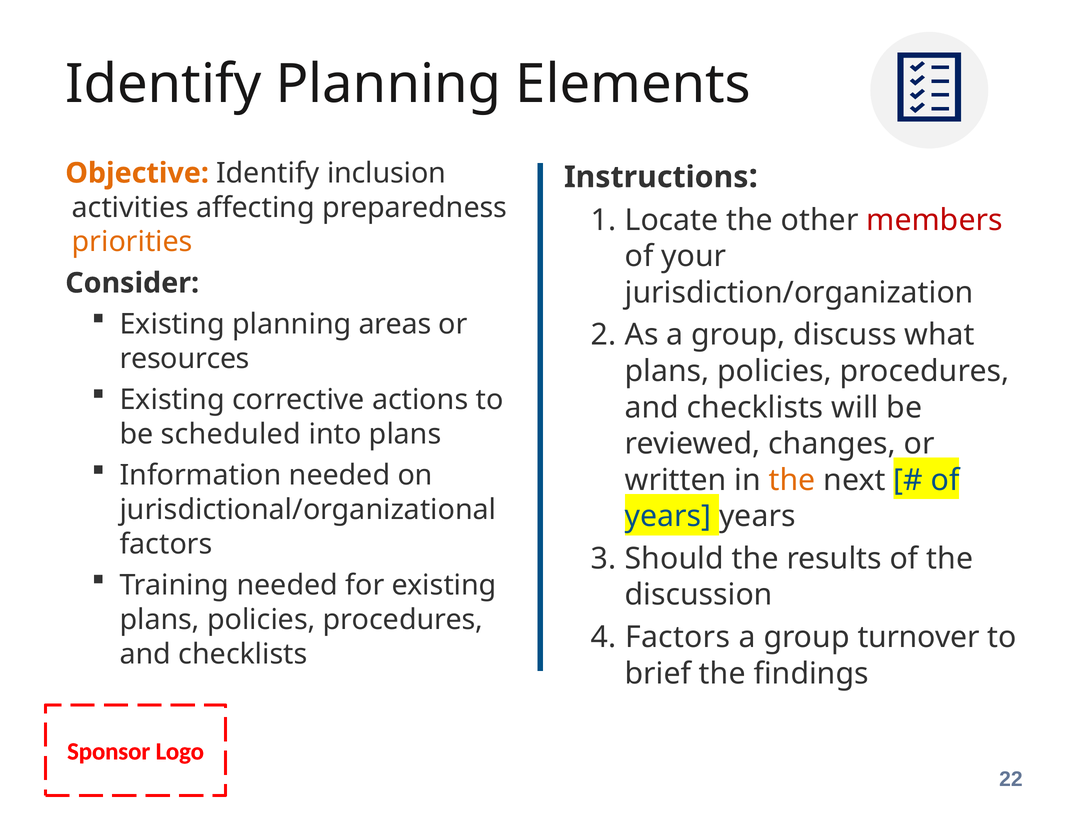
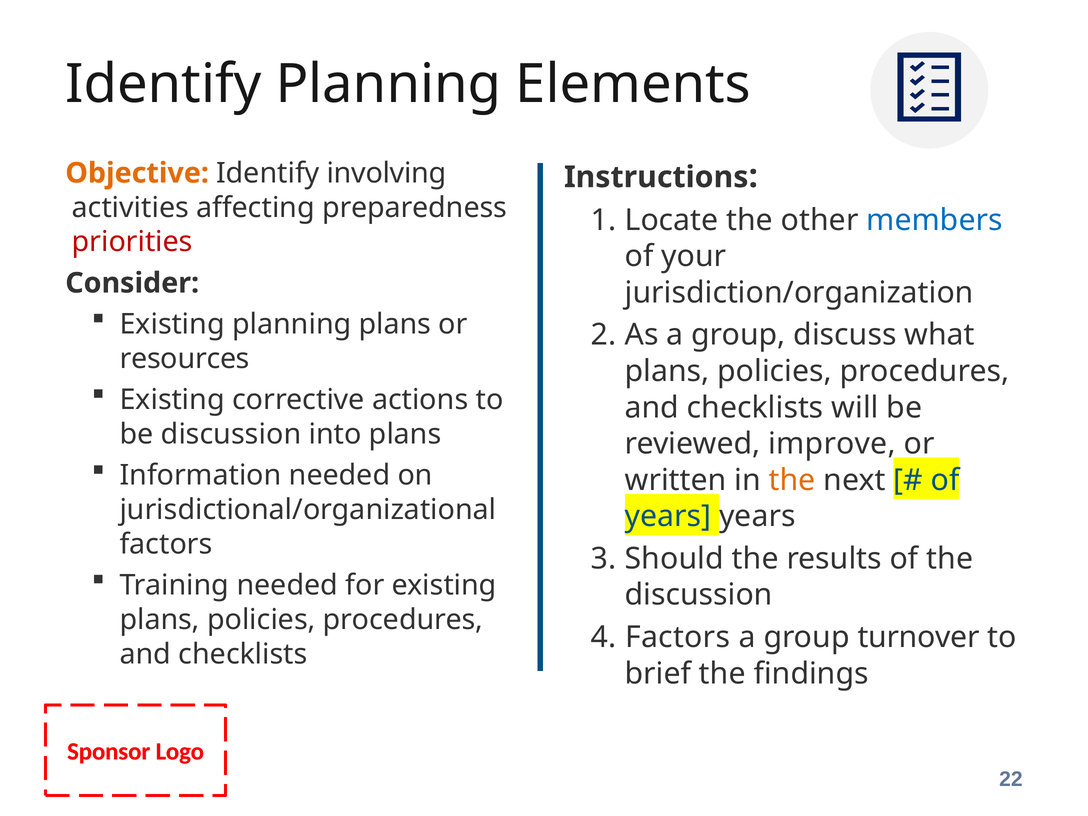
inclusion: inclusion -> involving
members colour: red -> blue
priorities colour: orange -> red
planning areas: areas -> plans
be scheduled: scheduled -> discussion
changes: changes -> improve
